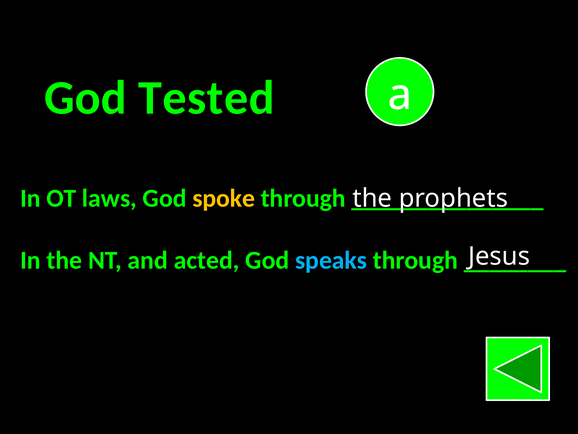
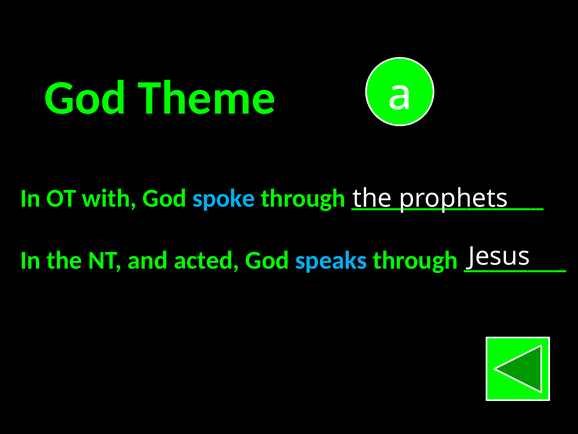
Tested: Tested -> Theme
laws: laws -> with
spoke colour: yellow -> light blue
